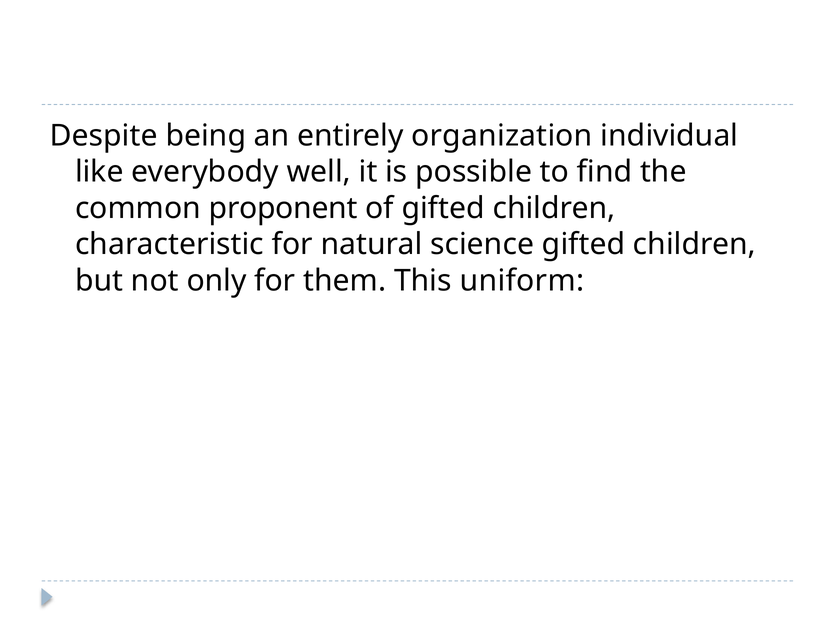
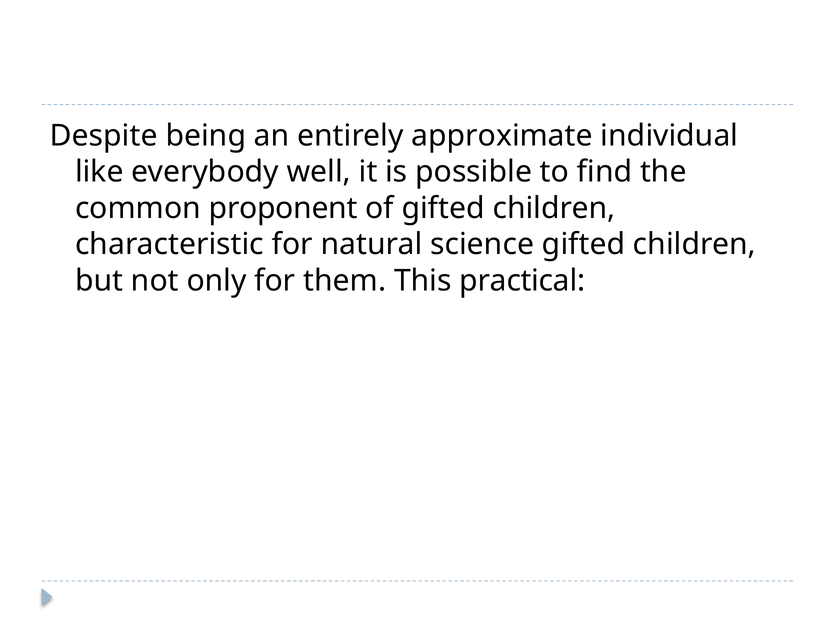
organization: organization -> approximate
uniform: uniform -> practical
